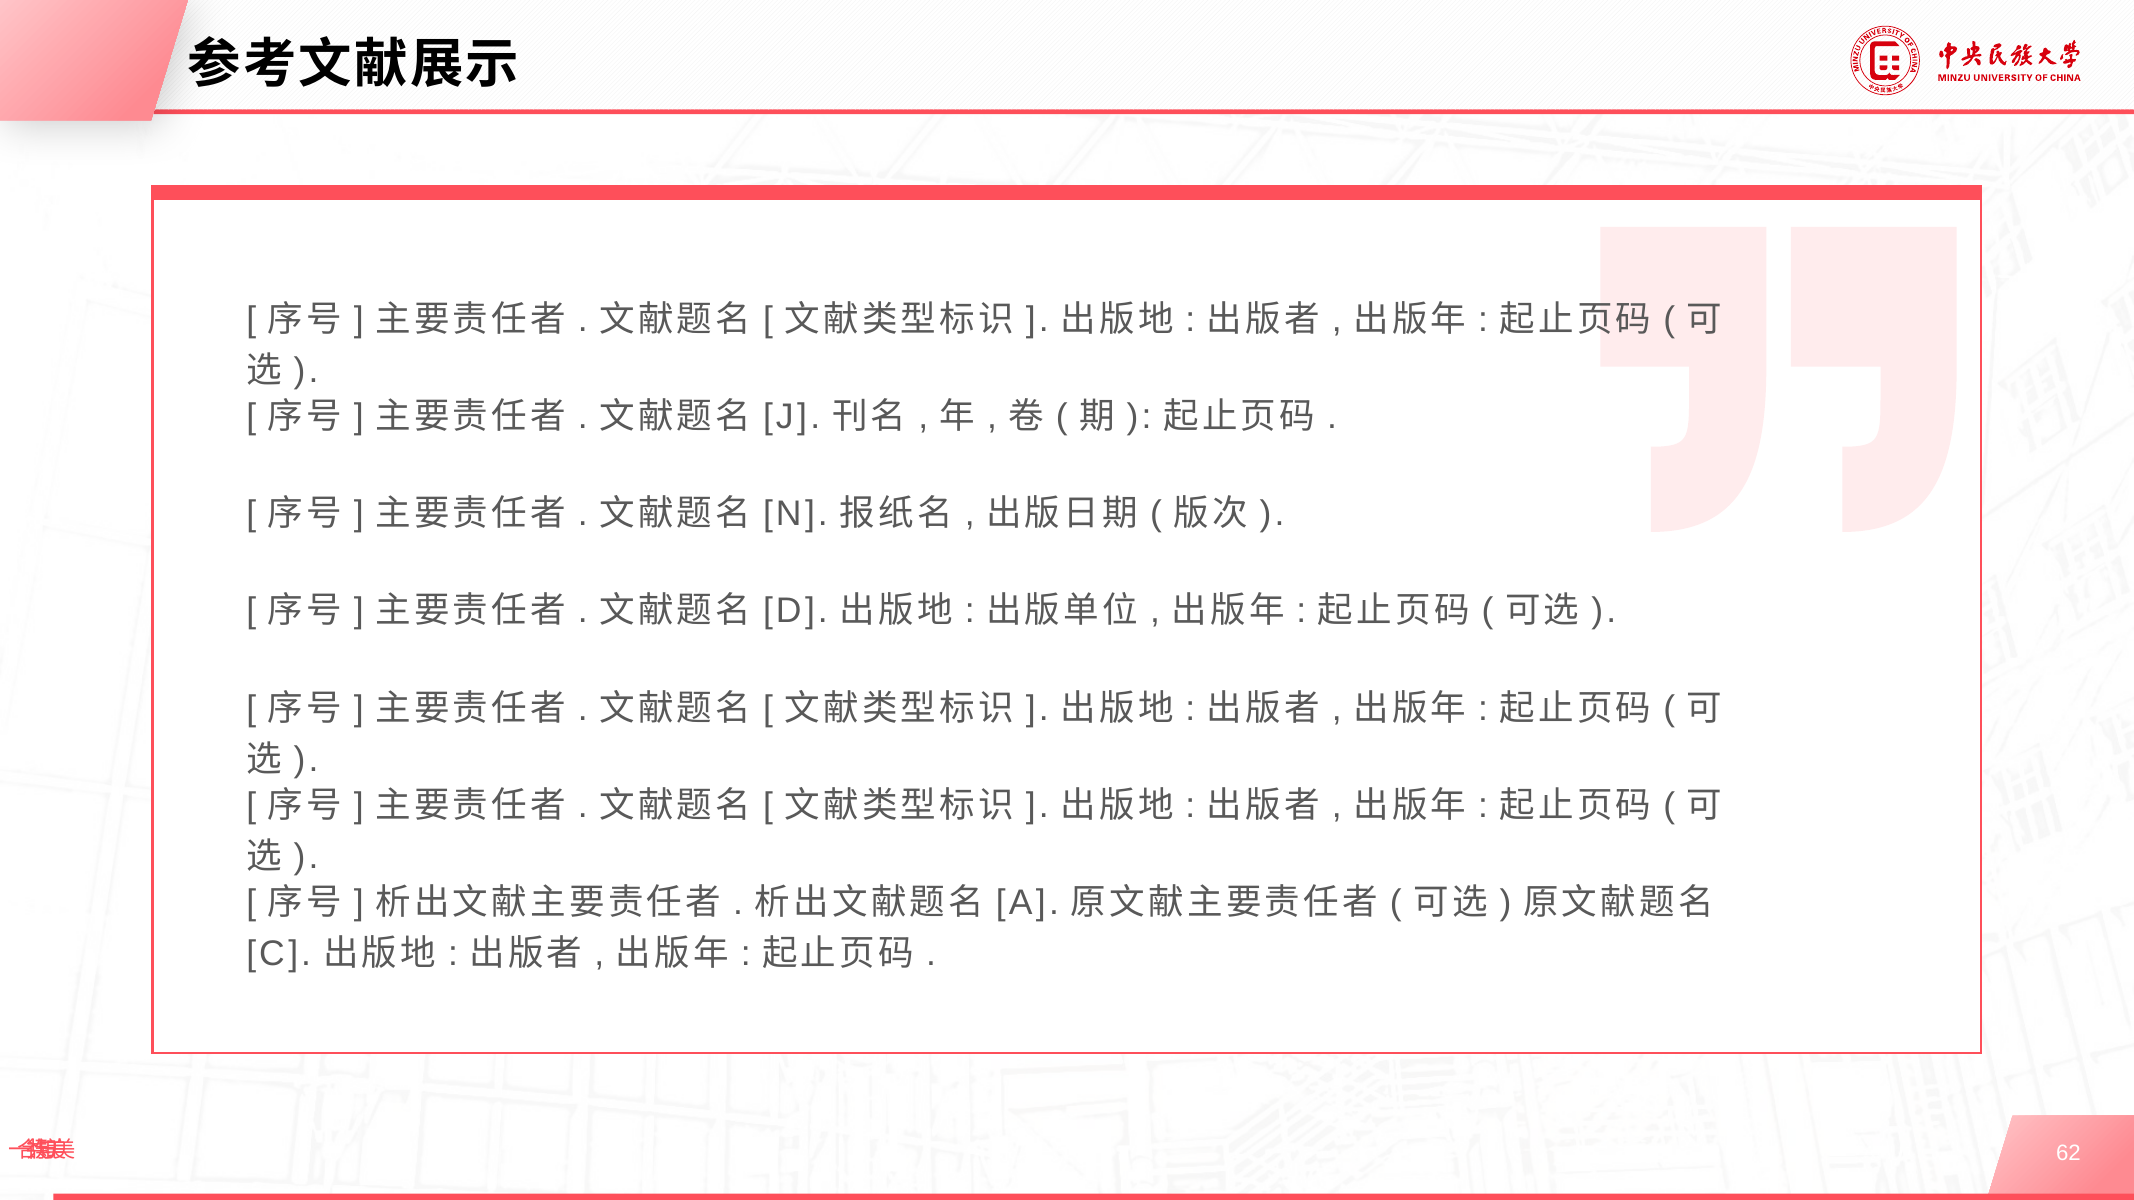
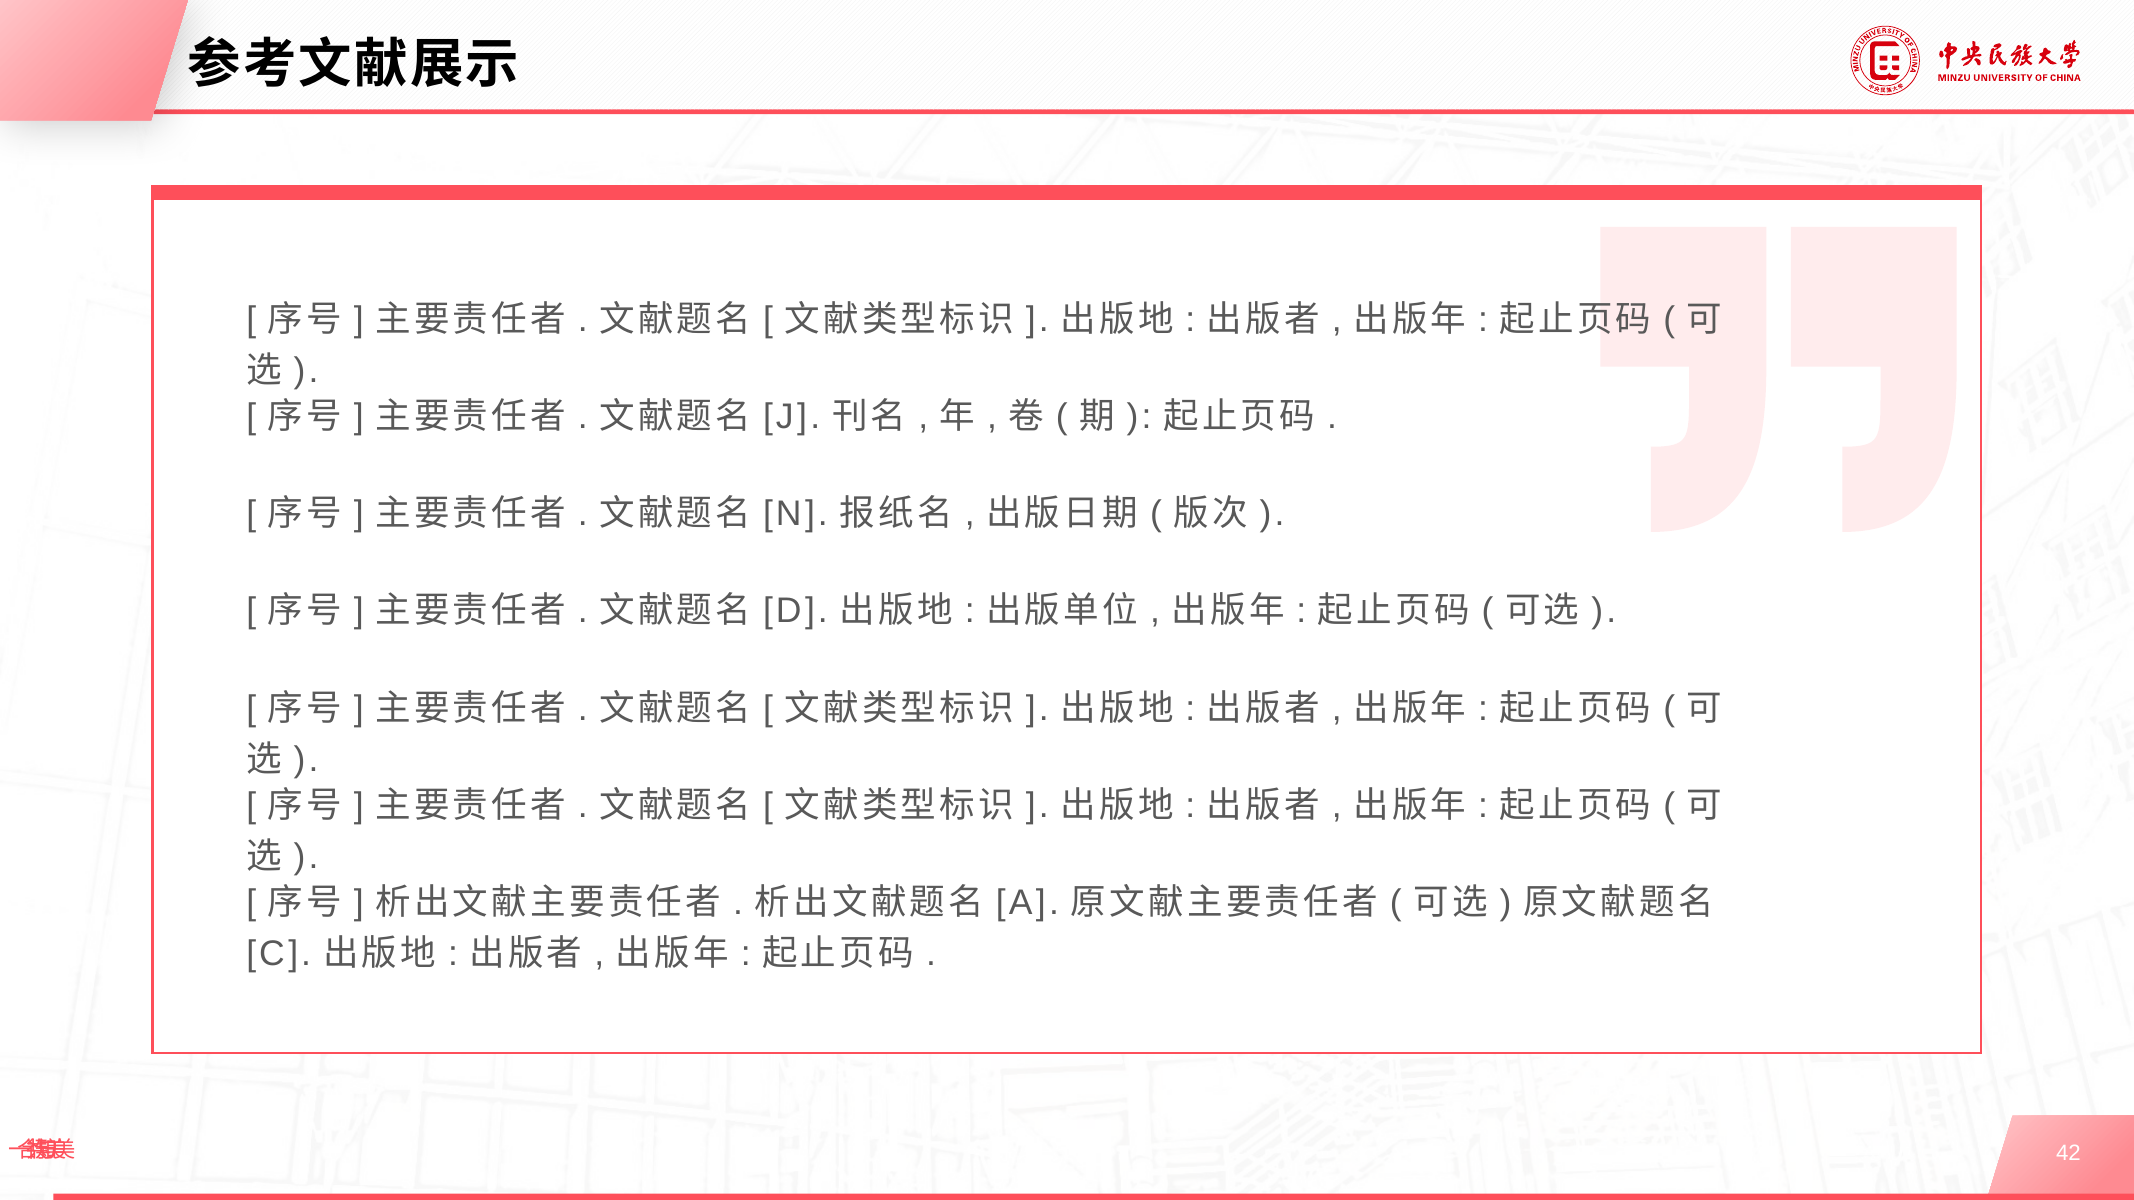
62: 62 -> 42
